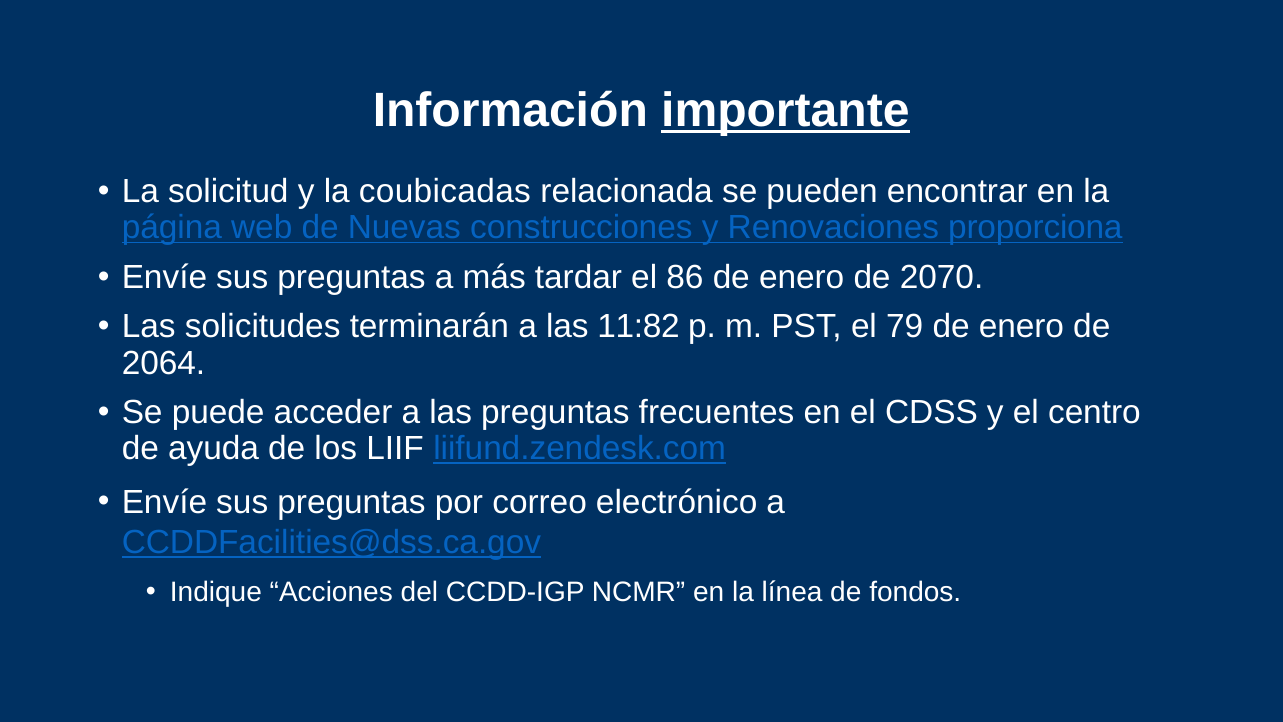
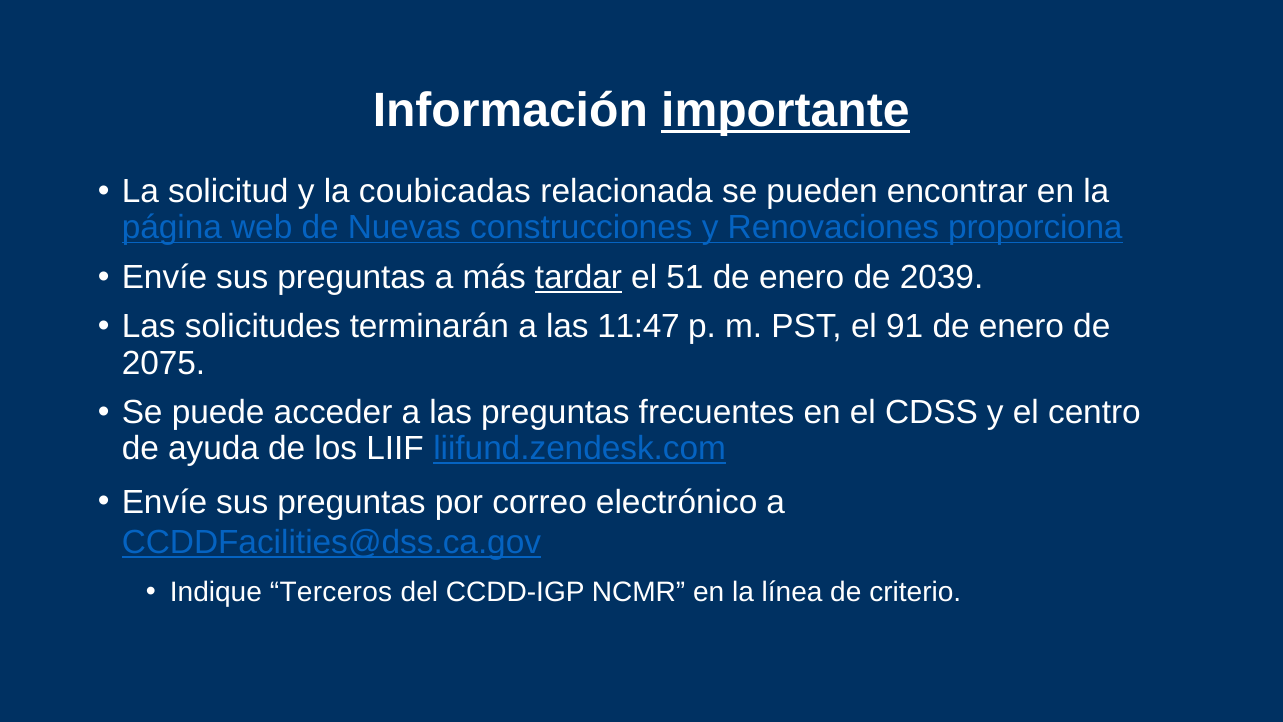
tardar underline: none -> present
86: 86 -> 51
2070: 2070 -> 2039
11:82: 11:82 -> 11:47
79: 79 -> 91
2064: 2064 -> 2075
Acciones: Acciones -> Terceros
fondos: fondos -> criterio
